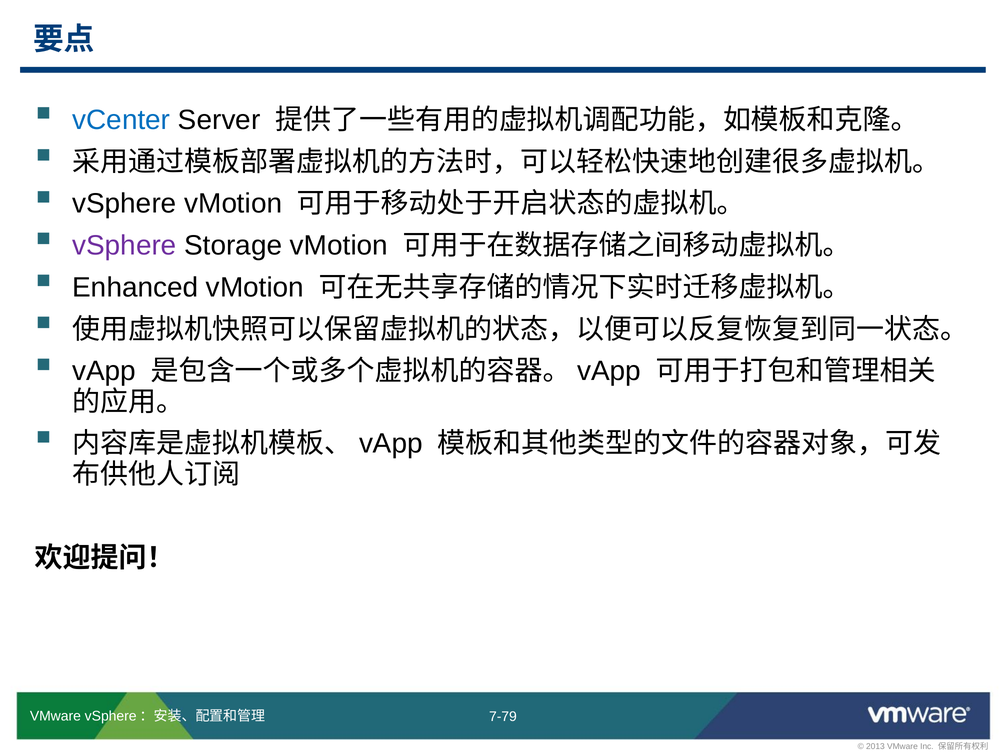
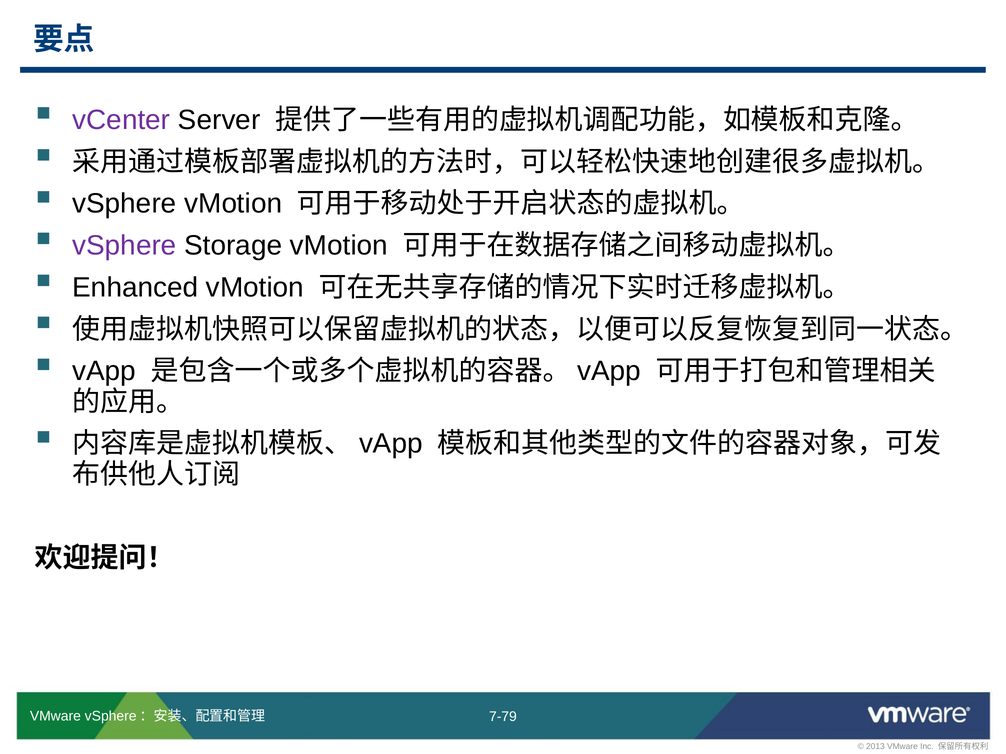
vCenter colour: blue -> purple
